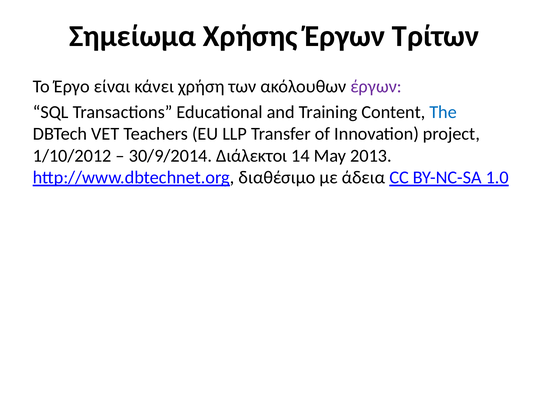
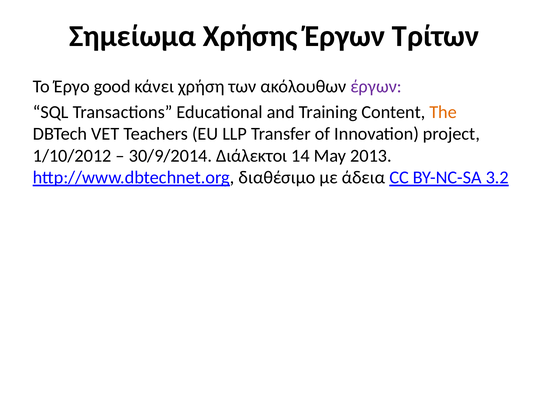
είναι: είναι -> good
The colour: blue -> orange
1.0: 1.0 -> 3.2
